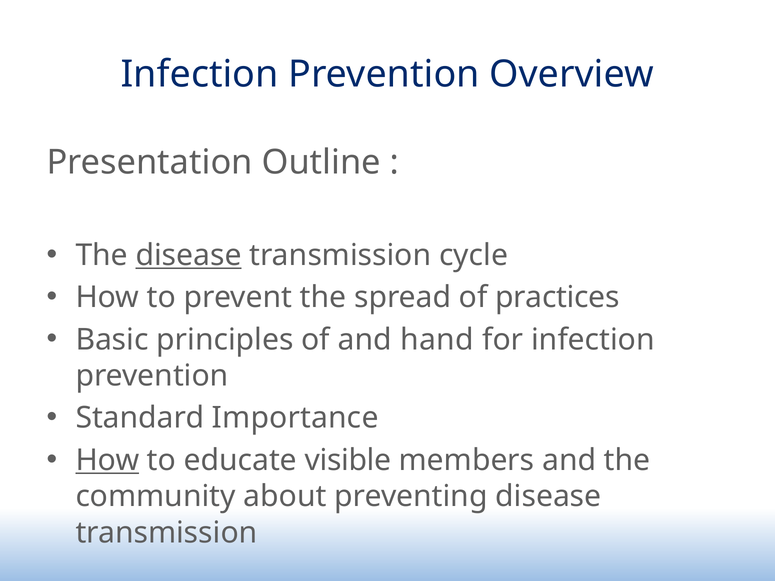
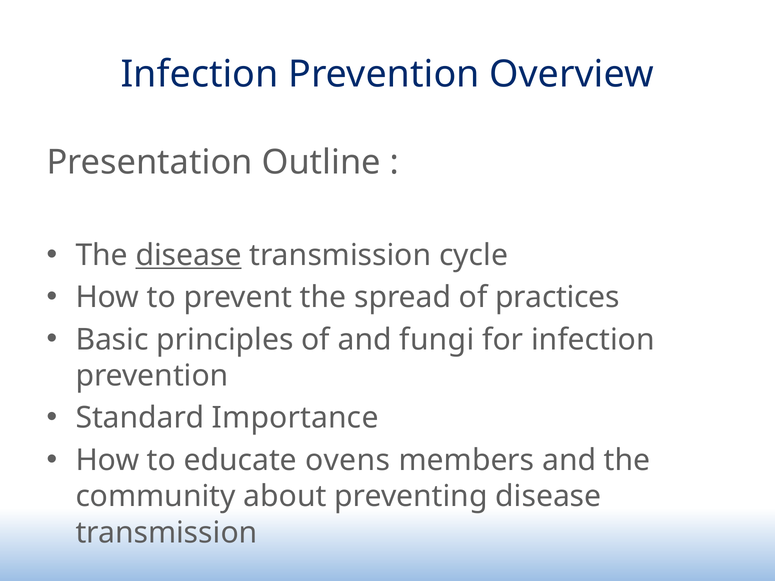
hand: hand -> fungi
How at (107, 460) underline: present -> none
visible: visible -> ovens
